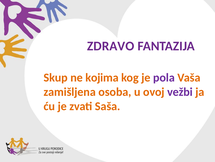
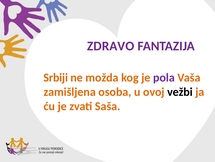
Skup: Skup -> Srbiji
kojima: kojima -> možda
vežbi colour: purple -> black
